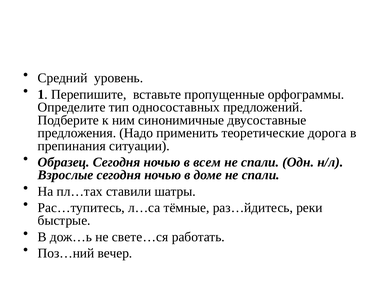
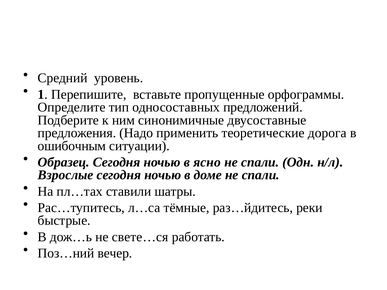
препинания: препинания -> ошибочным
всем: всем -> ясно
